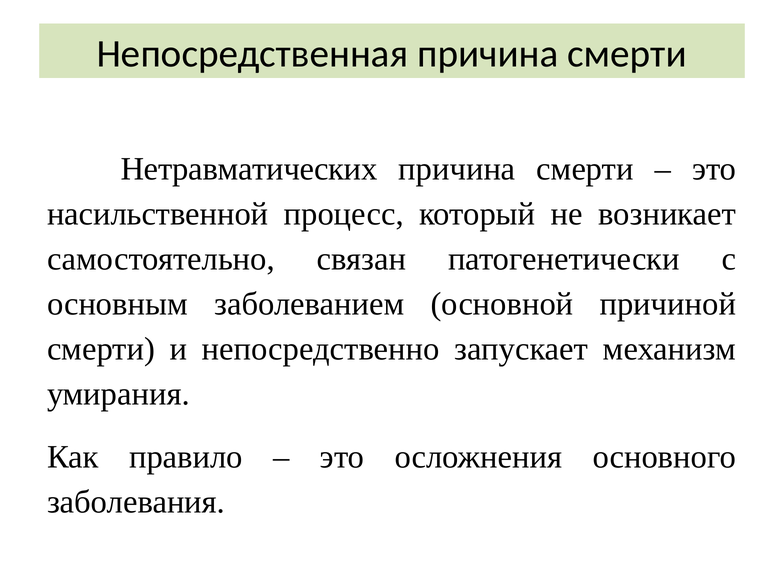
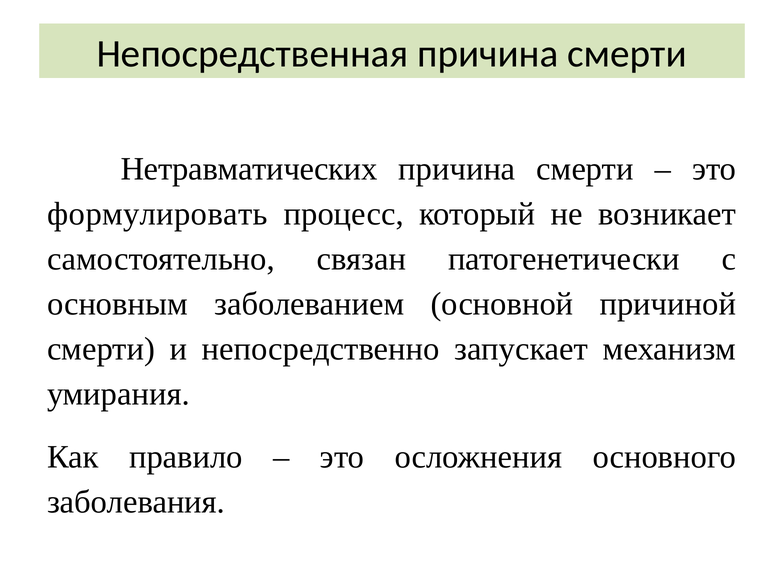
насильственной: насильственной -> формулировать
